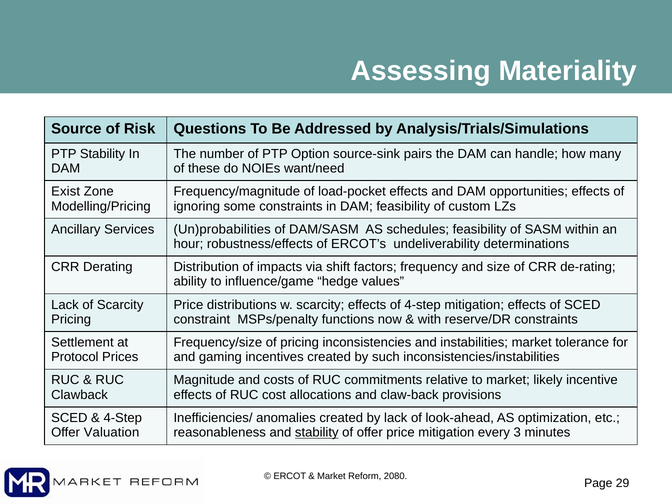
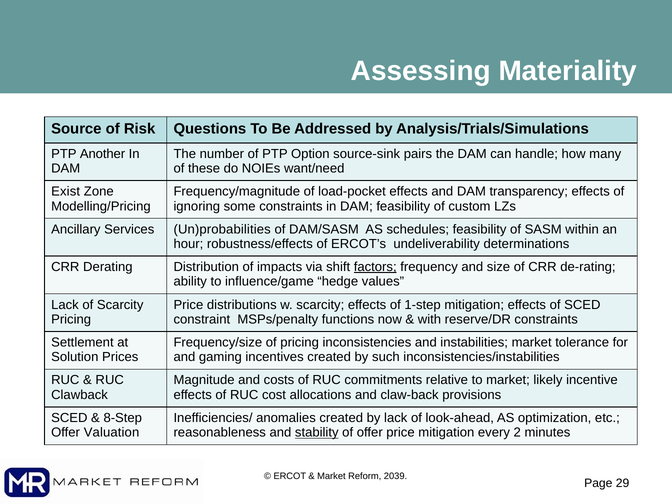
PTP Stability: Stability -> Another
opportunities: opportunities -> transparency
factors underline: none -> present
of 4-step: 4-step -> 1-step
Protocol: Protocol -> Solution
4-Step at (123, 418): 4-Step -> 8-Step
3: 3 -> 2
2080: 2080 -> 2039
